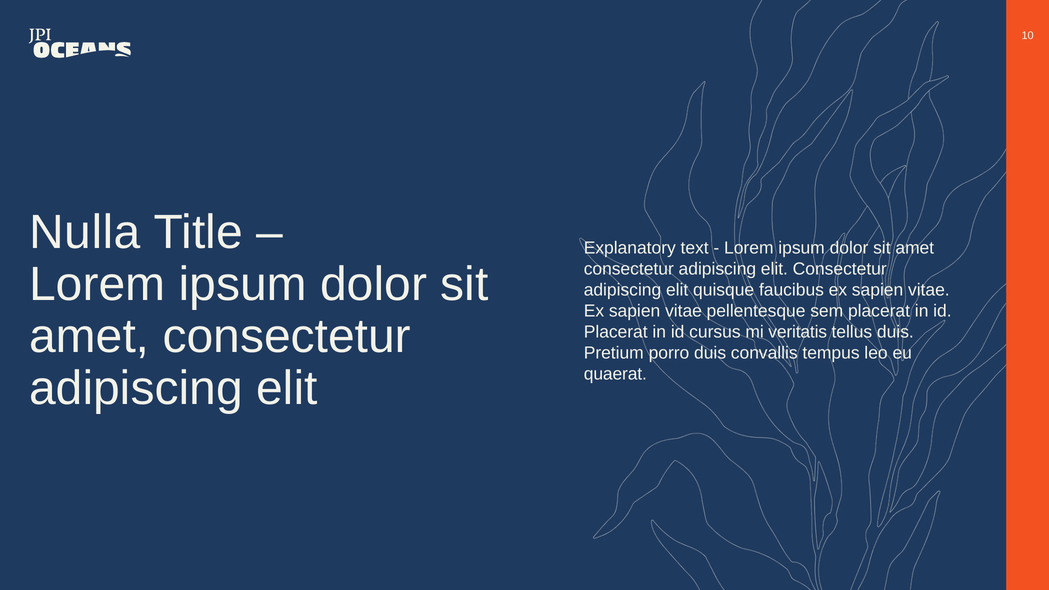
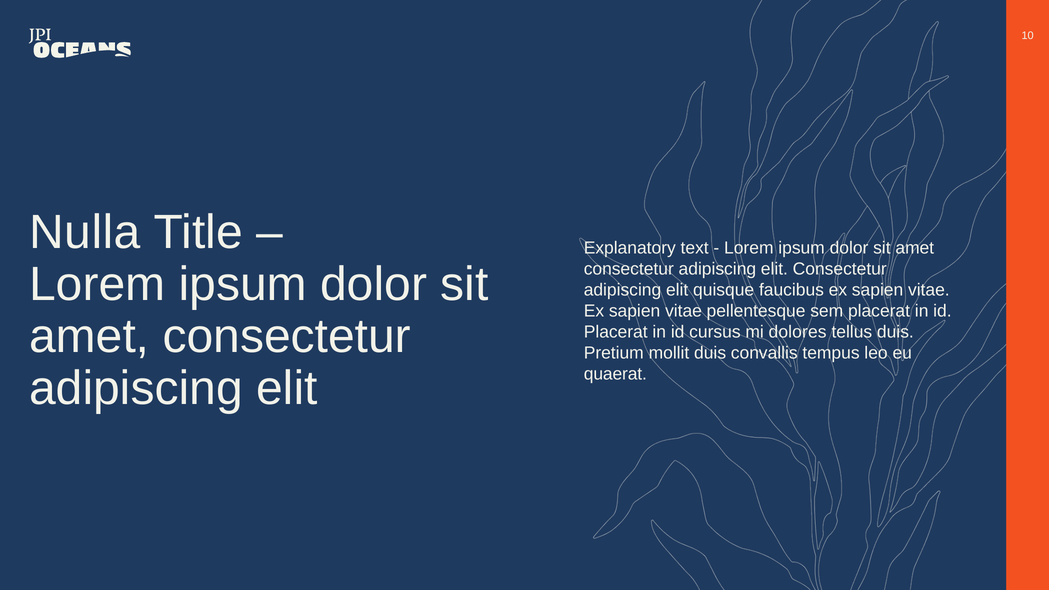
veritatis: veritatis -> dolores
porro: porro -> mollit
